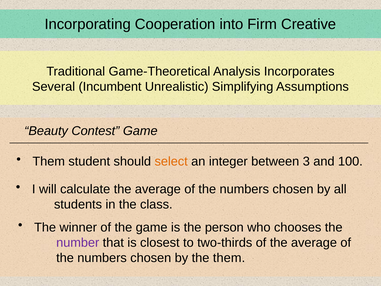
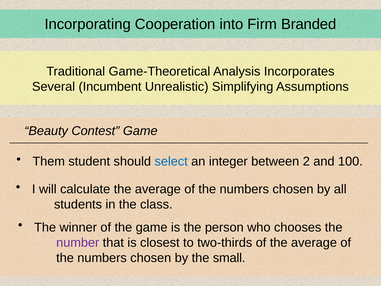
Creative: Creative -> Branded
select colour: orange -> blue
3: 3 -> 2
the them: them -> small
